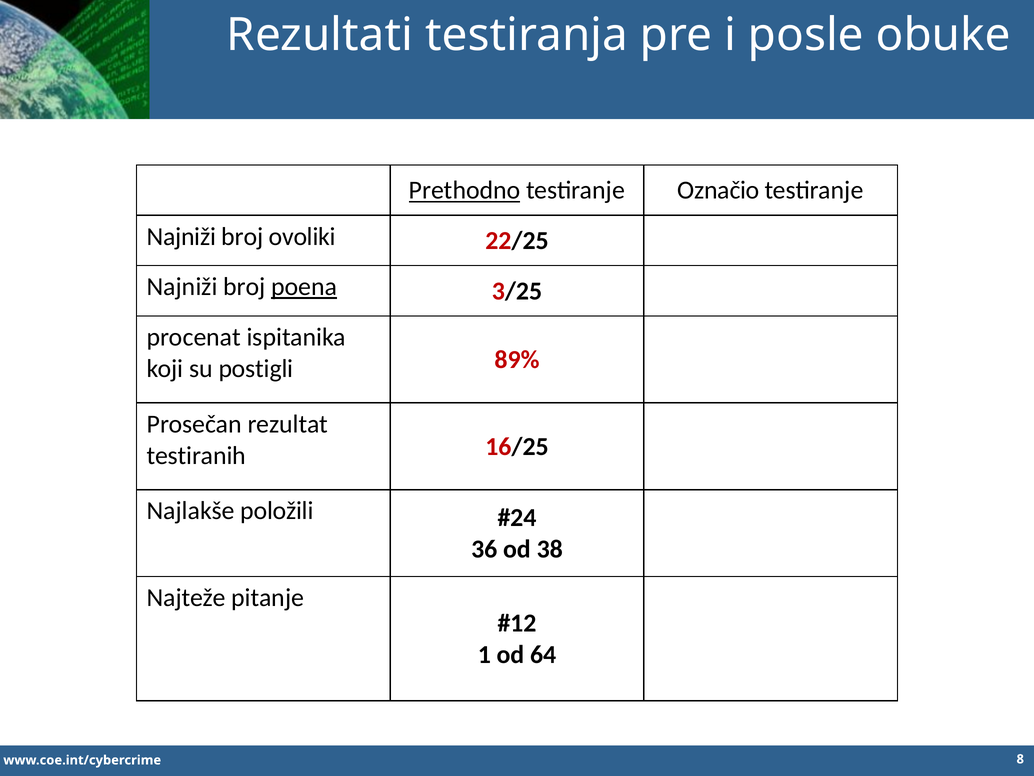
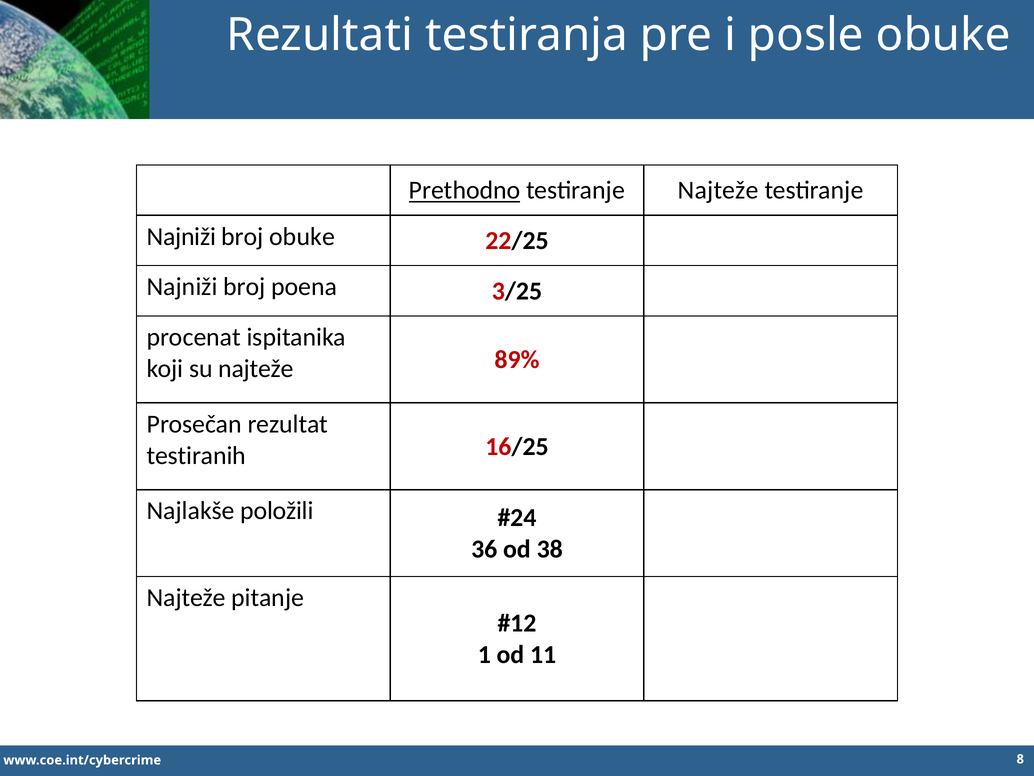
testiranje Označio: Označio -> Najteže
broj ovoliki: ovoliki -> obuke
poena underline: present -> none
su postigli: postigli -> najteže
64: 64 -> 11
